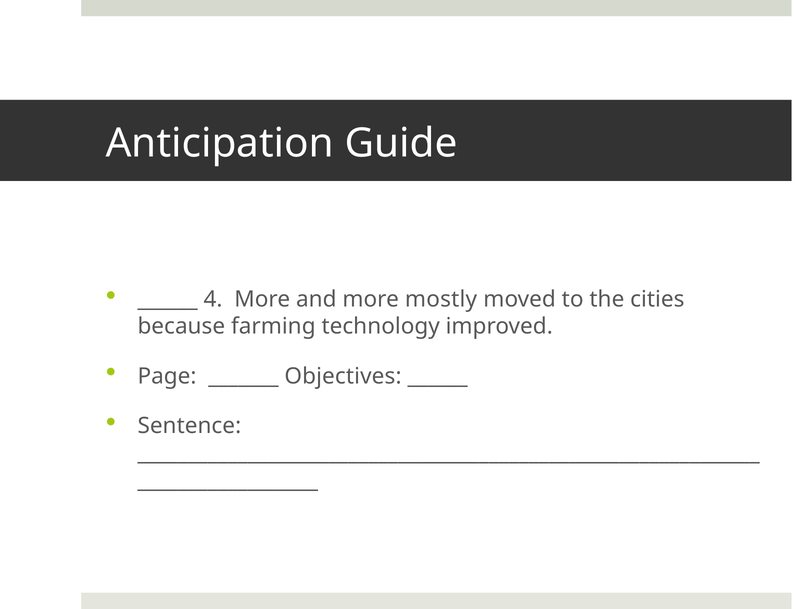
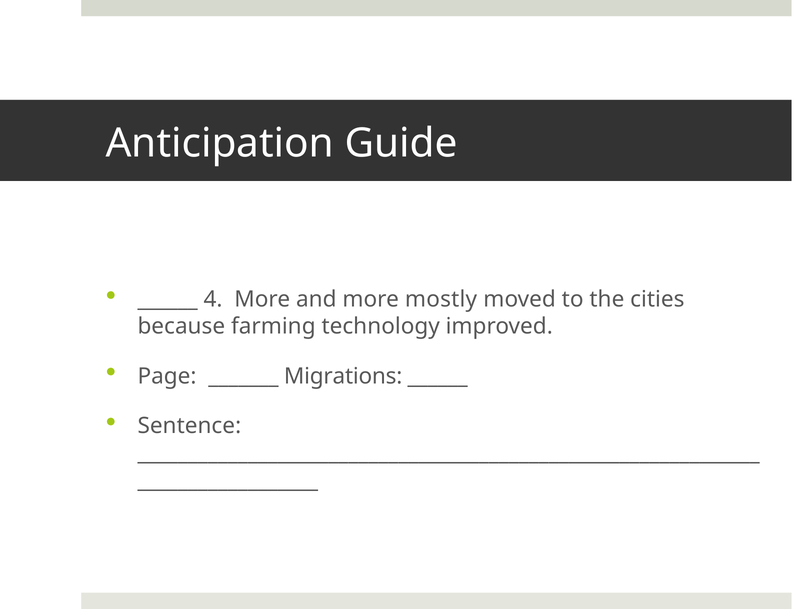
Objectives: Objectives -> Migrations
